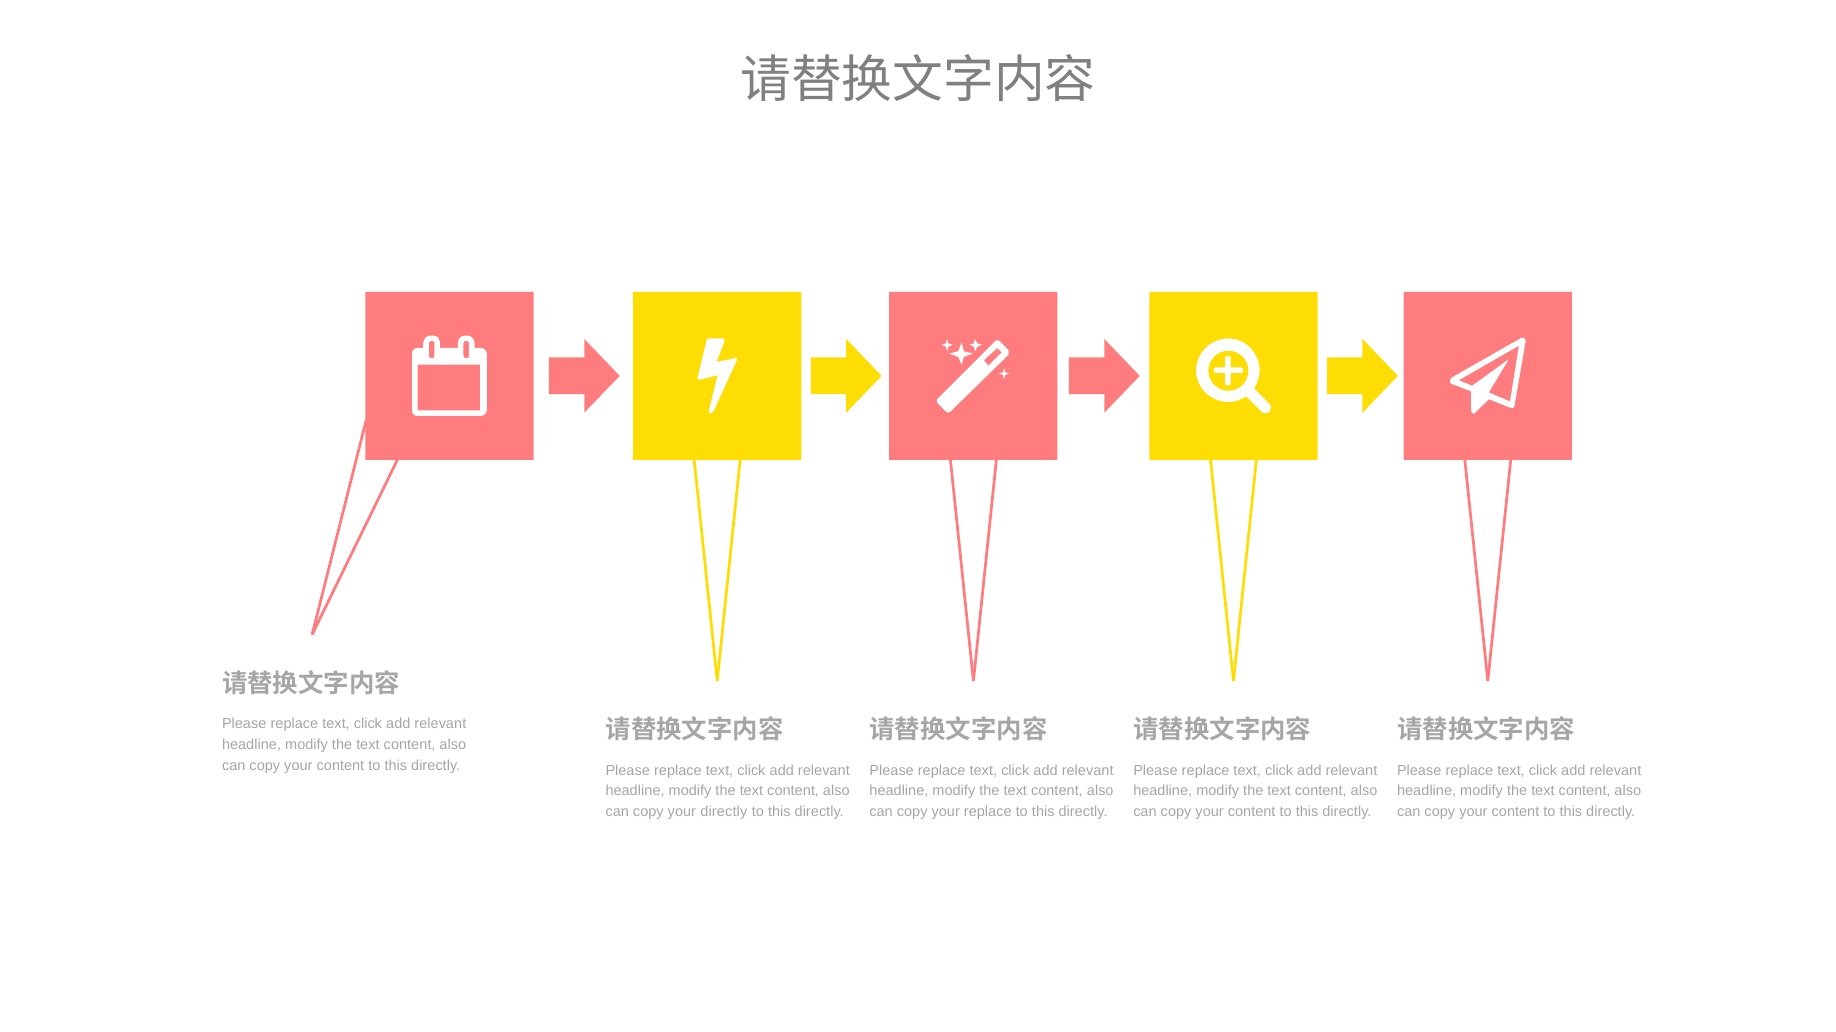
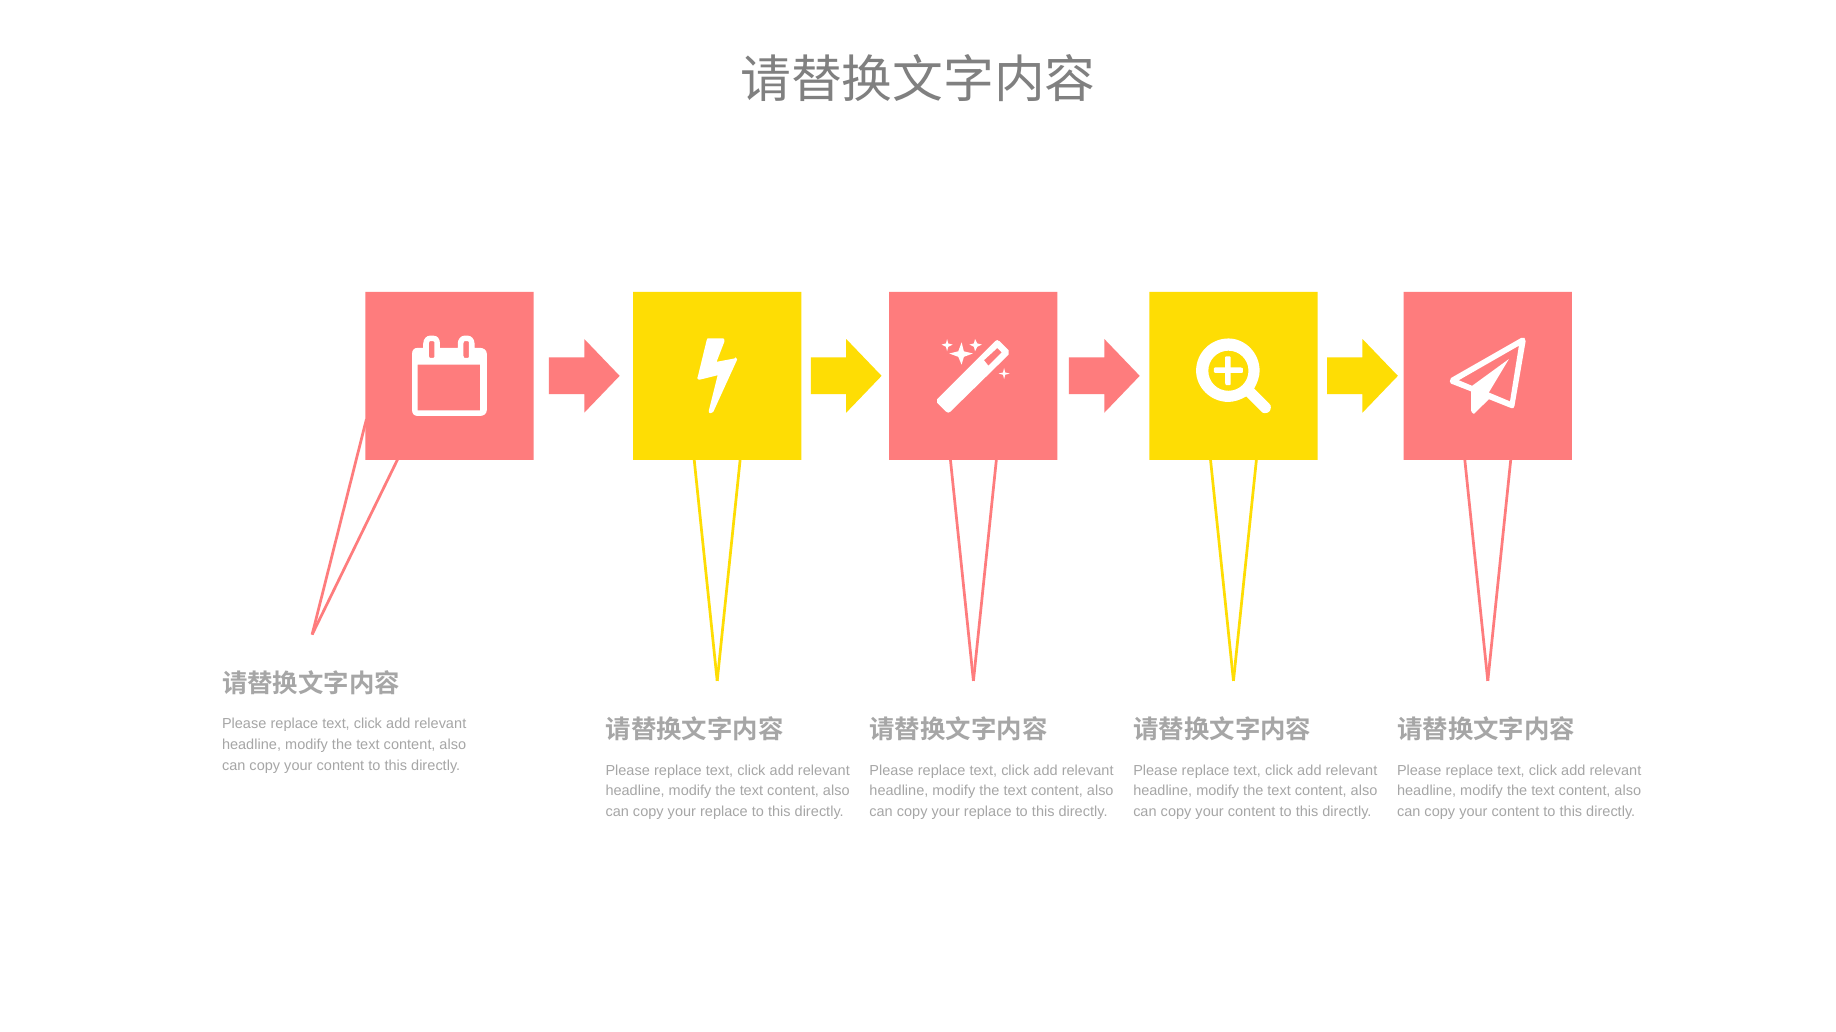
directly at (724, 812): directly -> replace
